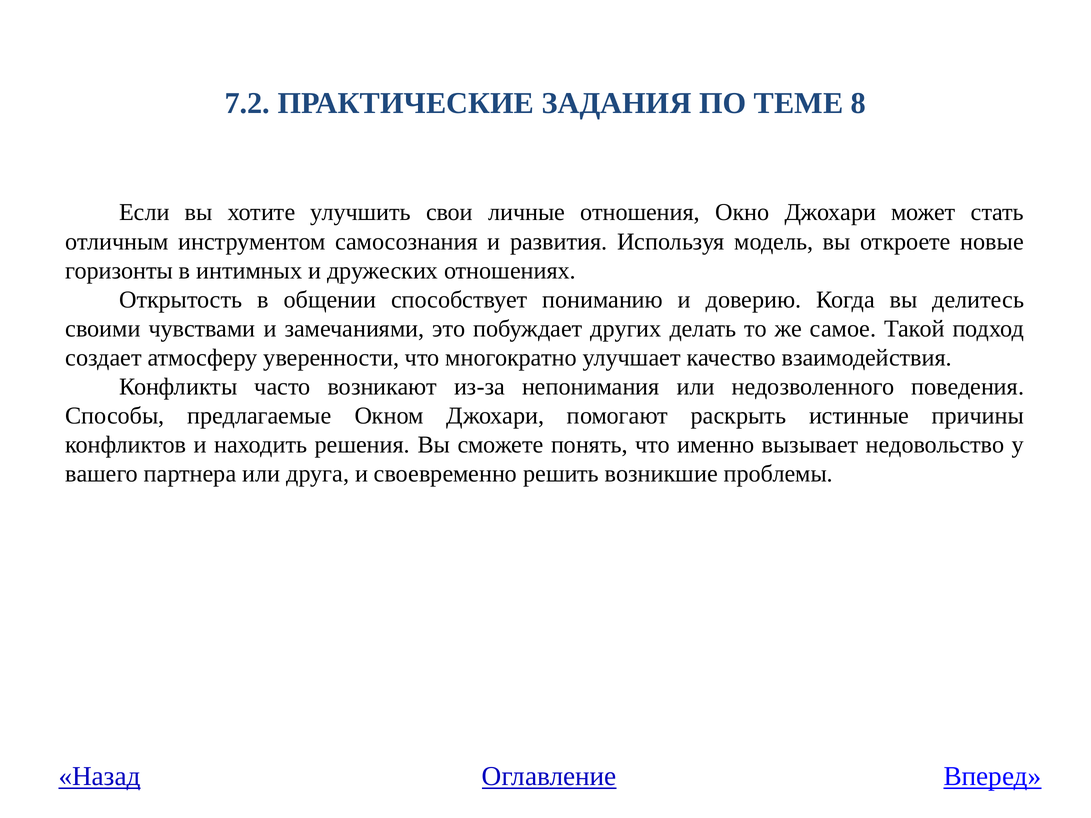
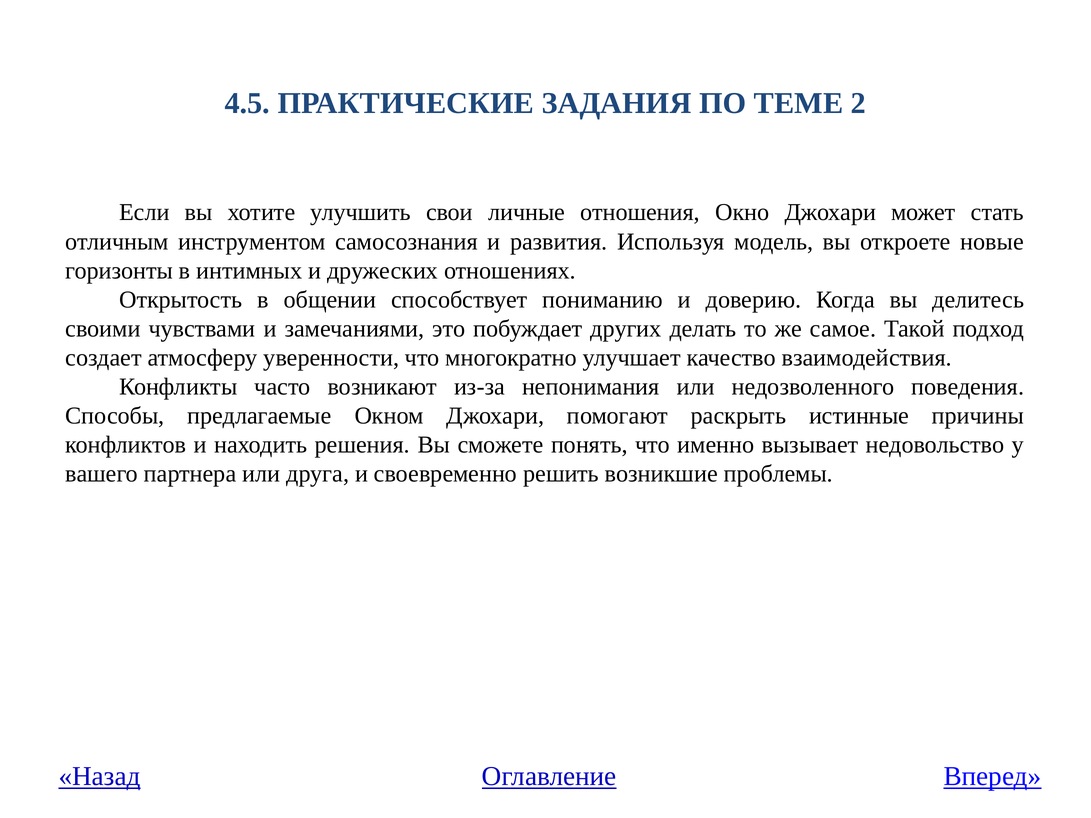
7.2: 7.2 -> 4.5
8: 8 -> 2
